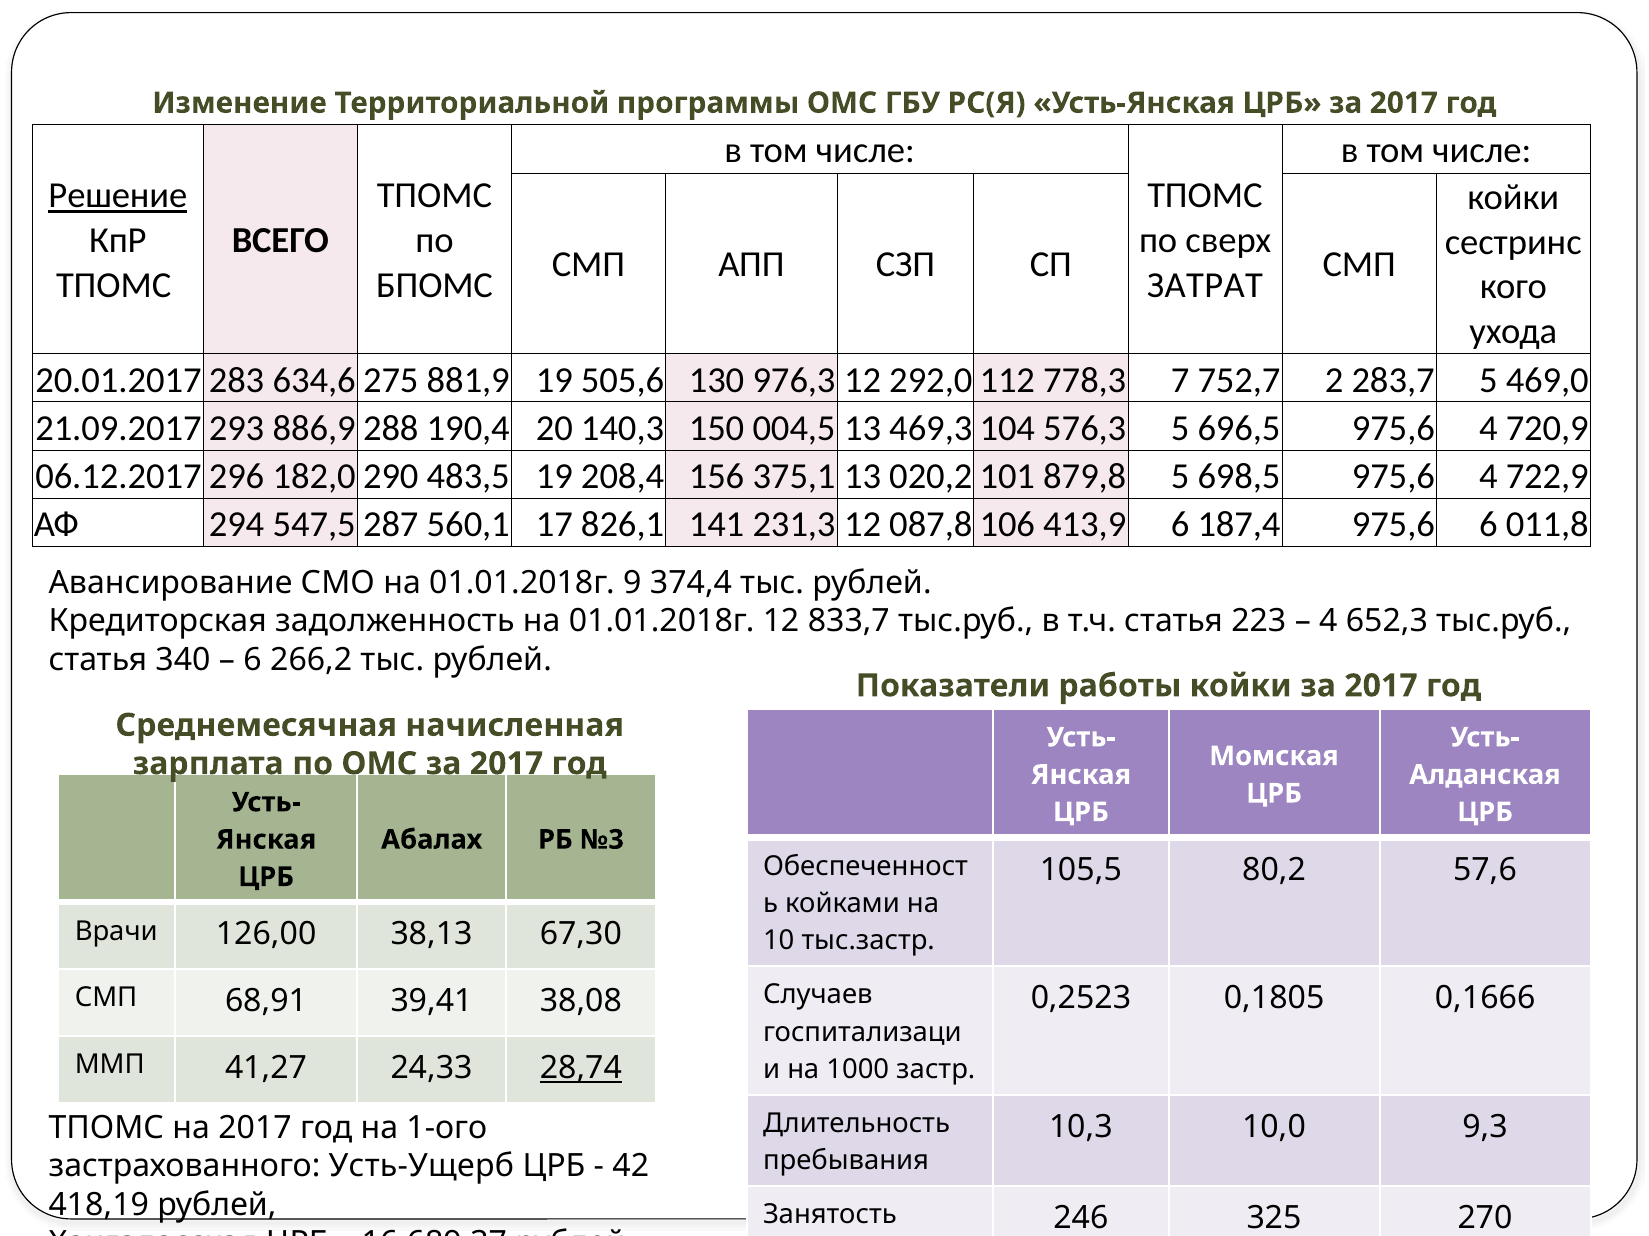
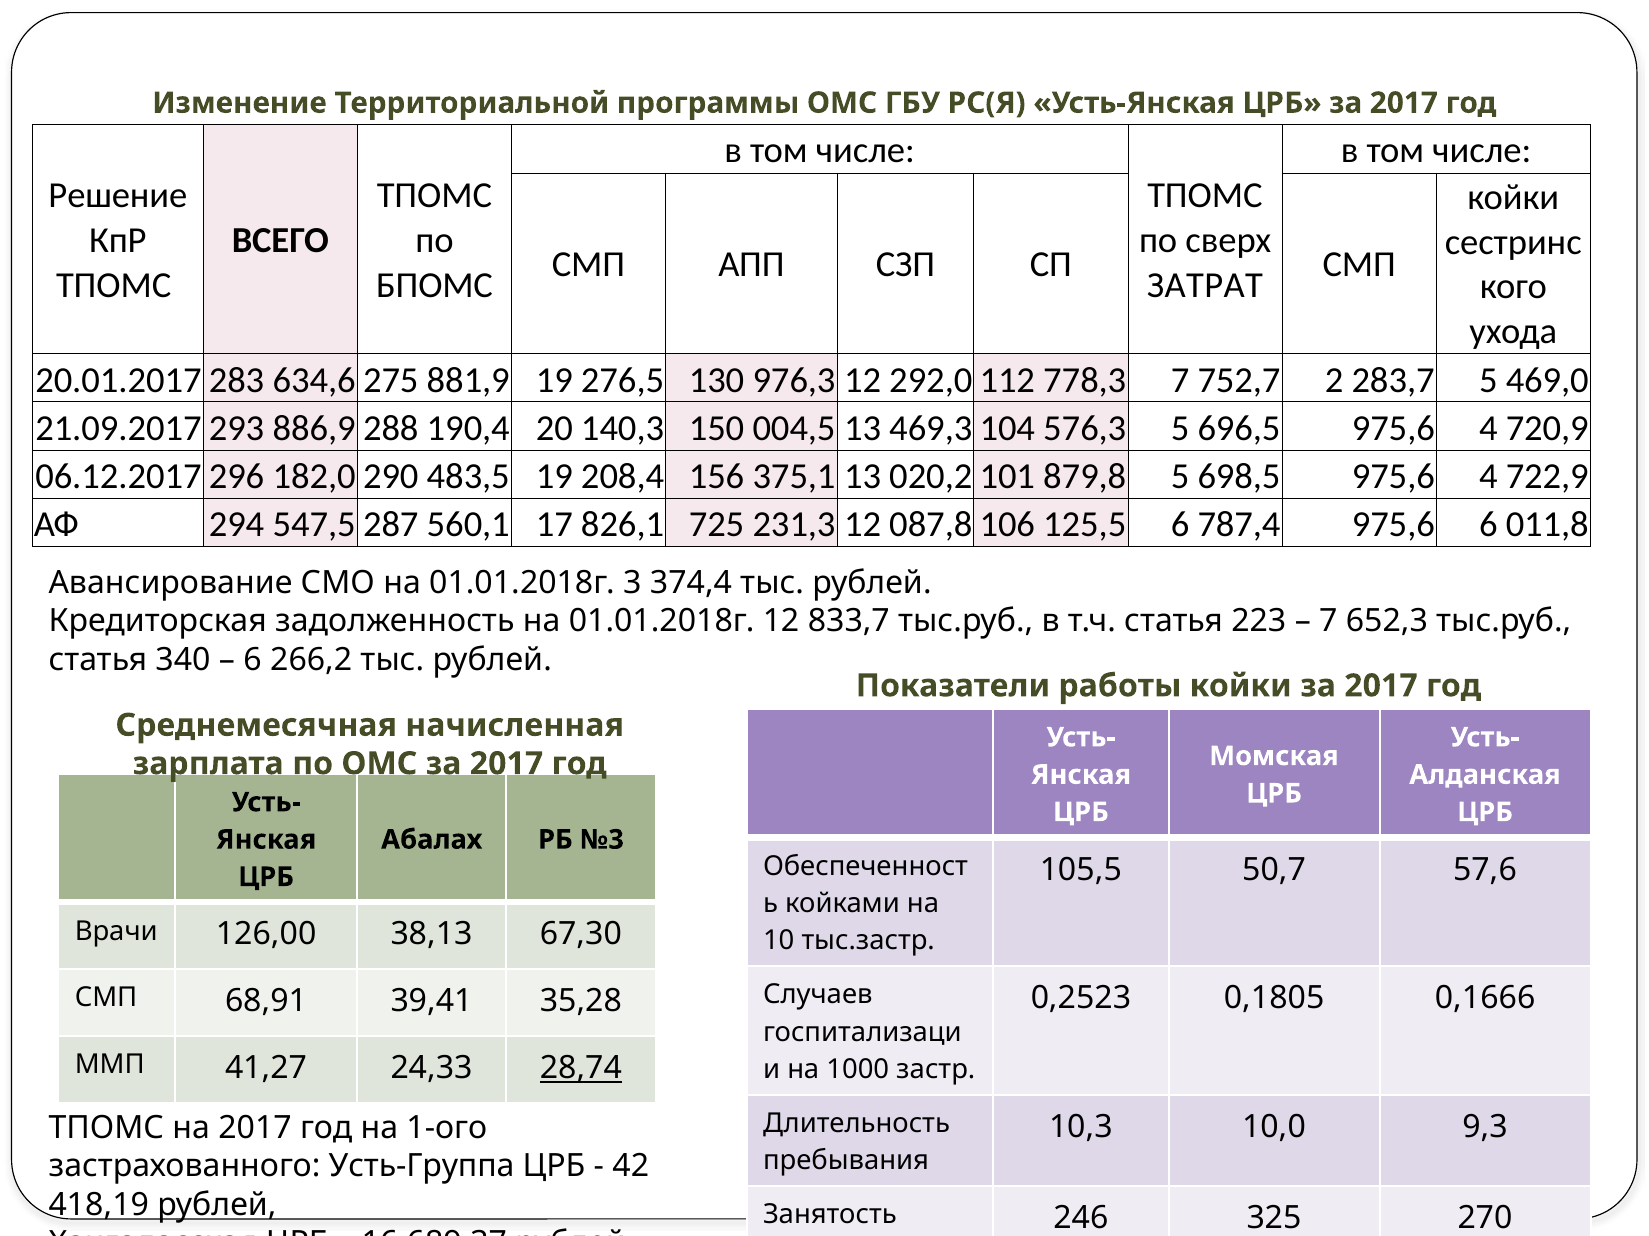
Решение underline: present -> none
505,6: 505,6 -> 276,5
141: 141 -> 725
413,9: 413,9 -> 125,5
187,4: 187,4 -> 787,4
9: 9 -> 3
4 at (1328, 622): 4 -> 7
80,2: 80,2 -> 50,7
38,08: 38,08 -> 35,28
Усть-Ущерб: Усть-Ущерб -> Усть-Группа
